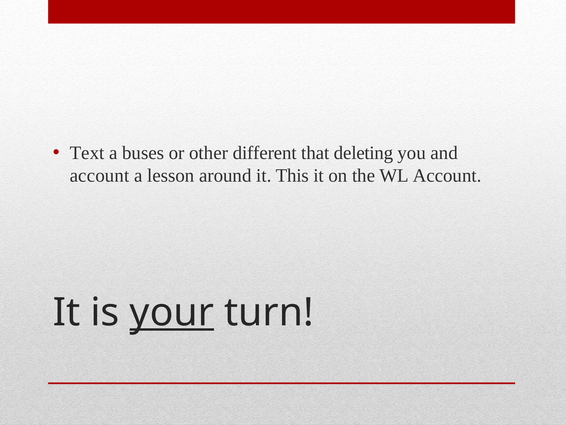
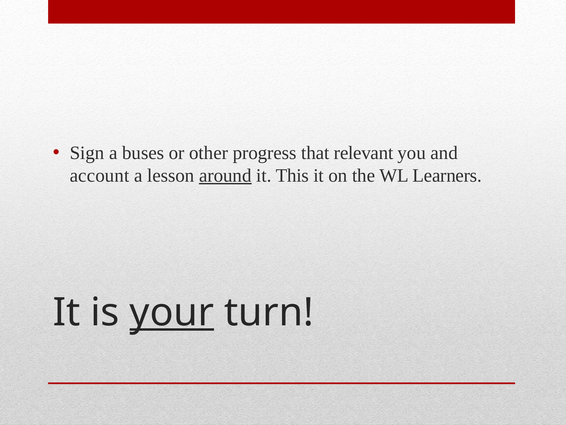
Text: Text -> Sign
different: different -> progress
deleting: deleting -> relevant
around underline: none -> present
WL Account: Account -> Learners
